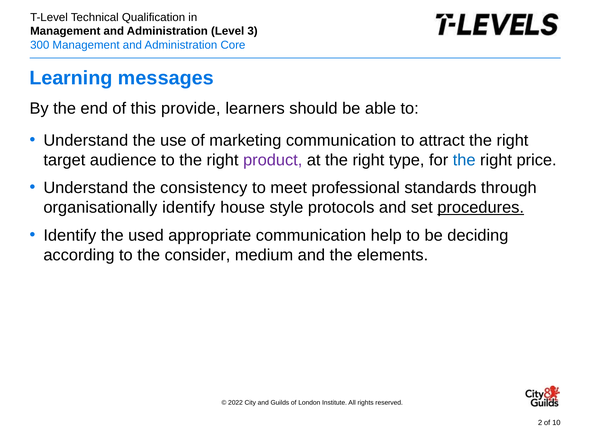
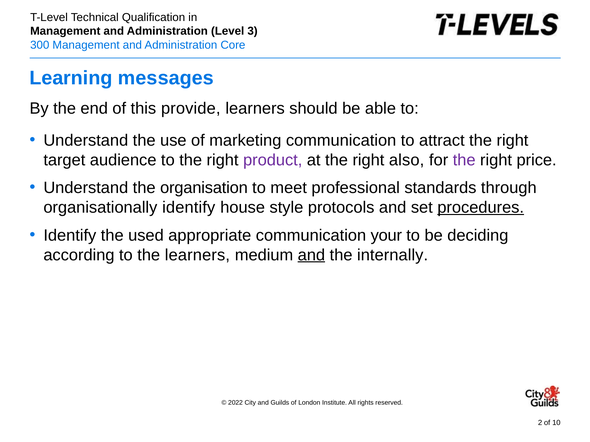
type: type -> also
the at (464, 160) colour: blue -> purple
consistency: consistency -> organisation
help: help -> your
the consider: consider -> learners
and at (311, 255) underline: none -> present
elements: elements -> internally
